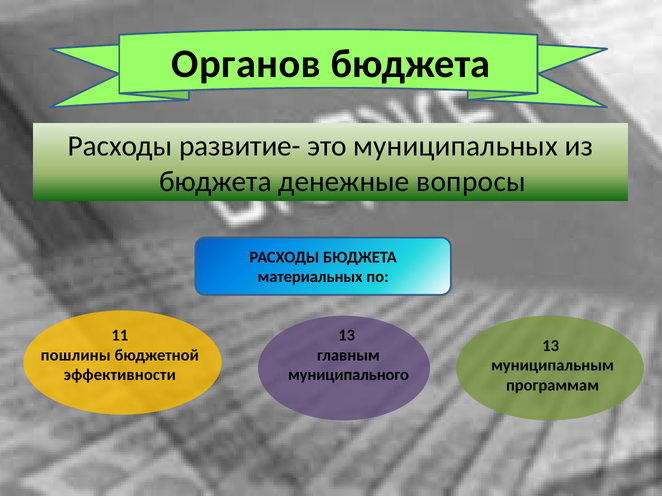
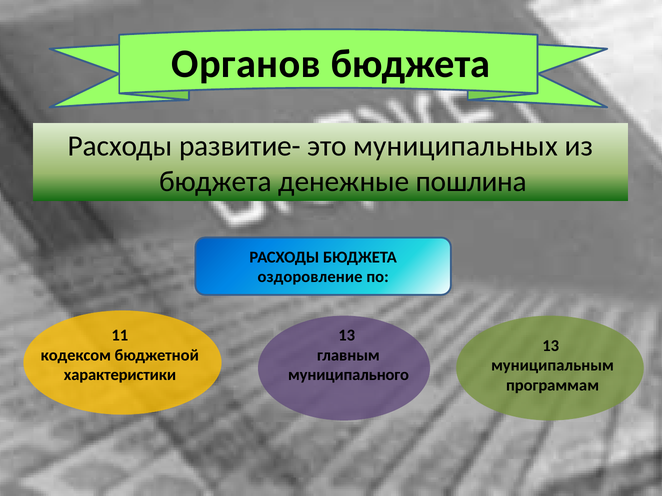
вопросы: вопросы -> пошлина
материальных: материальных -> оздоровление
пошлины: пошлины -> кодексом
эффективности: эффективности -> характеристики
